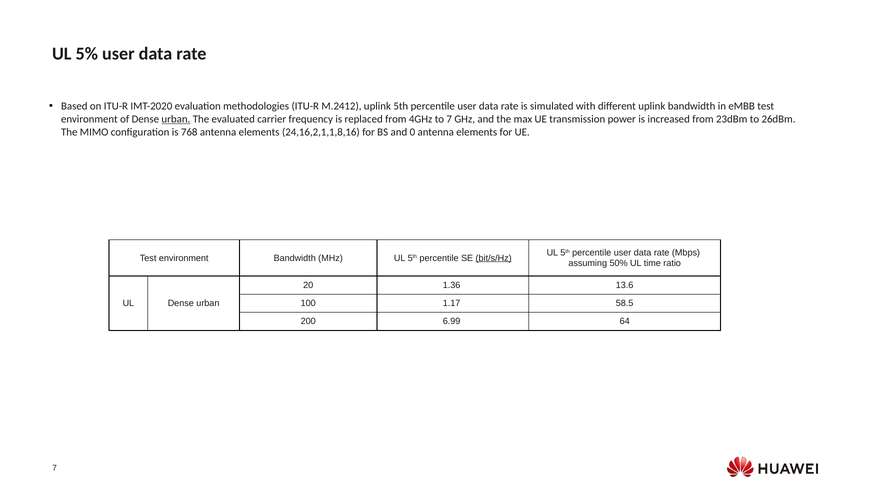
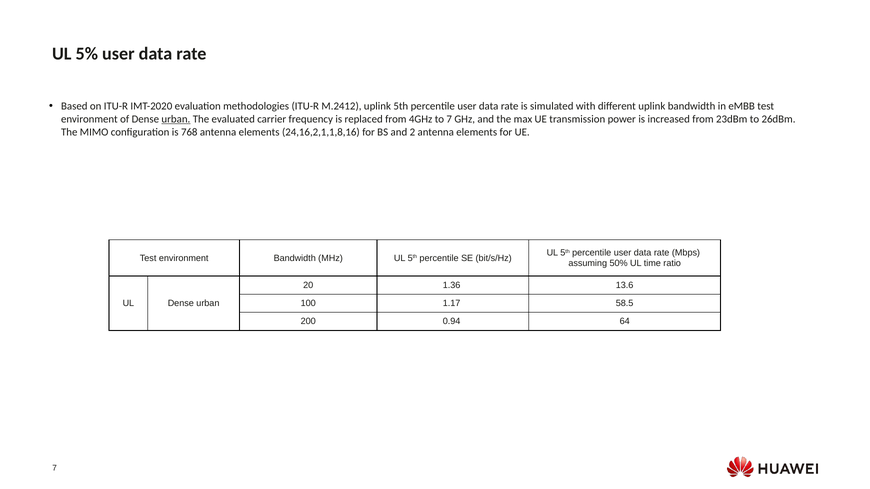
0: 0 -> 2
bit/s/Hz underline: present -> none
6.99: 6.99 -> 0.94
